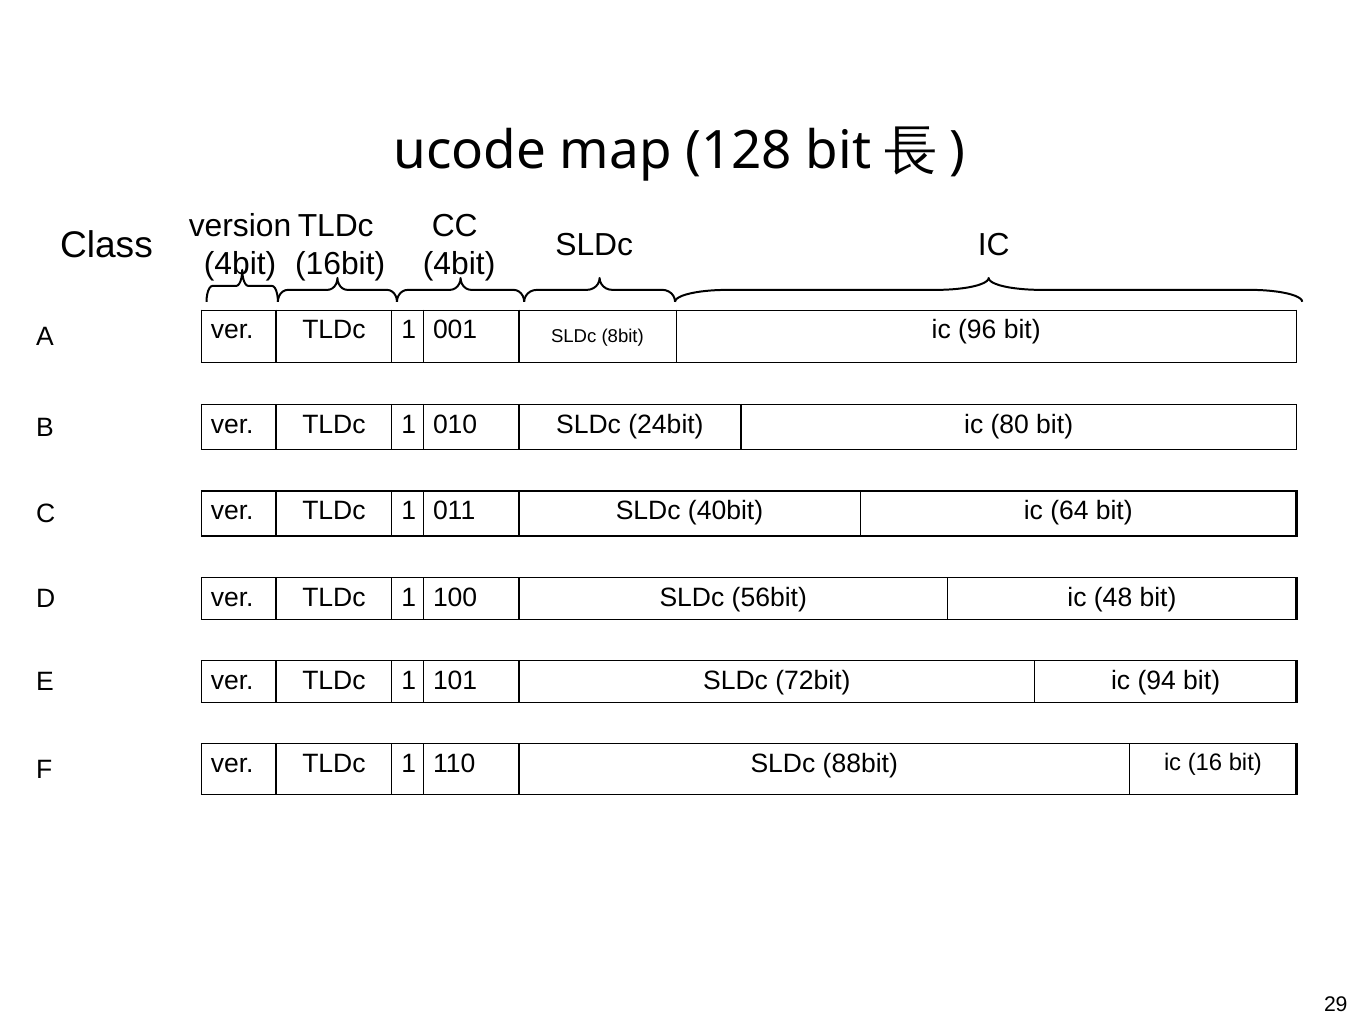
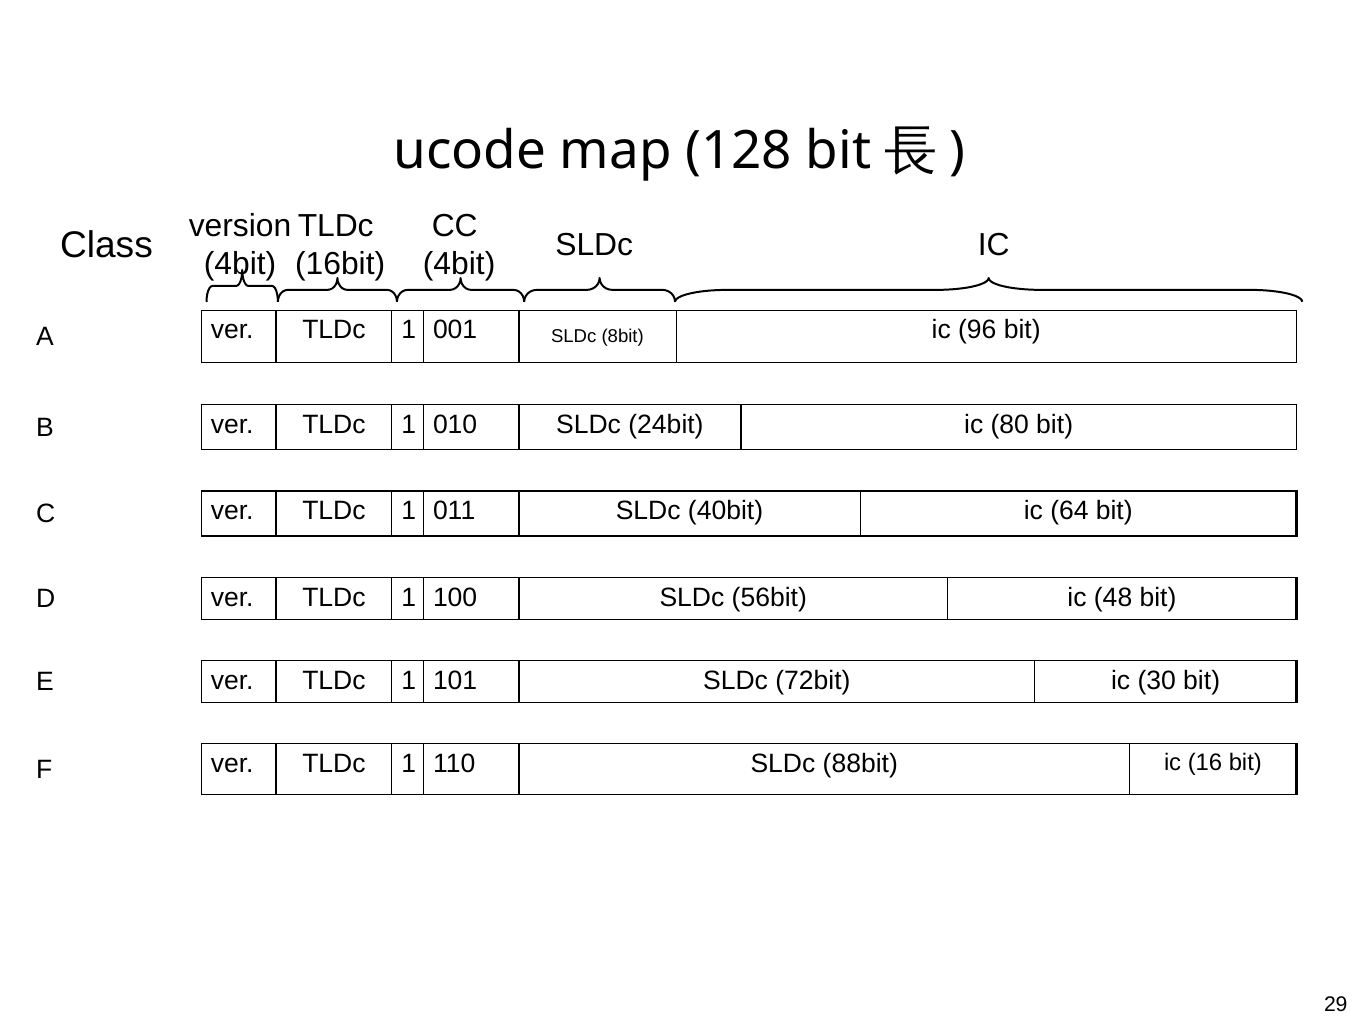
94: 94 -> 30
